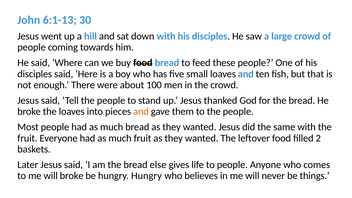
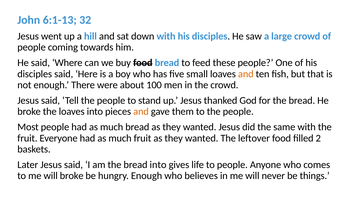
30: 30 -> 32
and at (246, 74) colour: blue -> orange
bread else: else -> into
hungry Hungry: Hungry -> Enough
